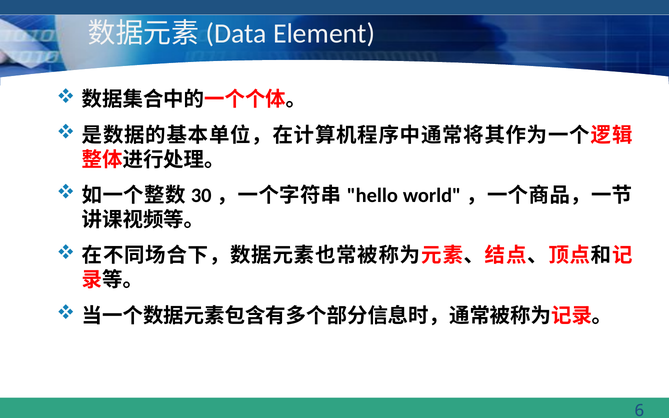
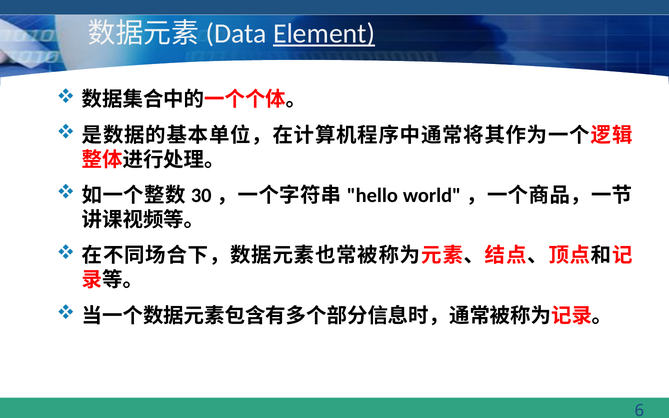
Element underline: none -> present
